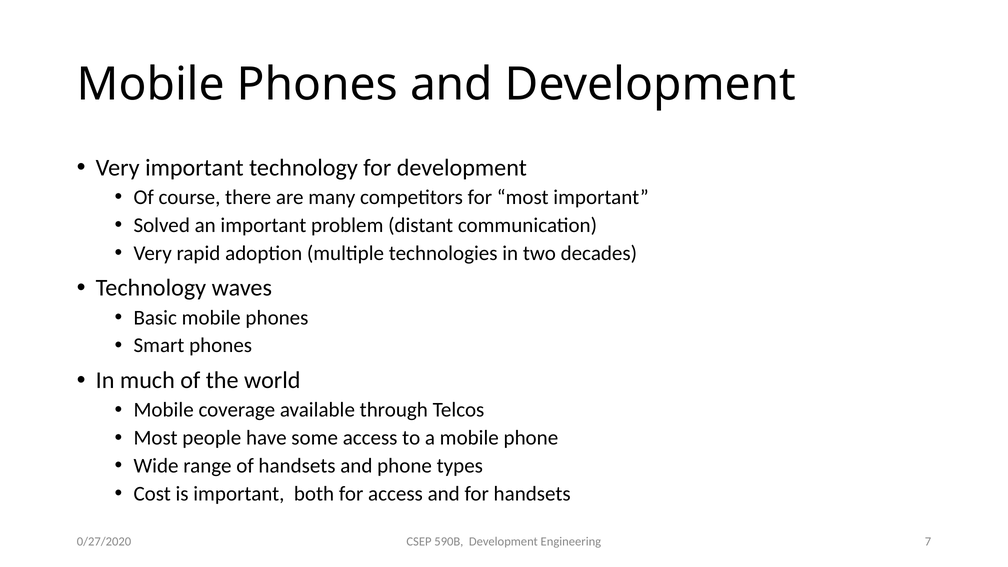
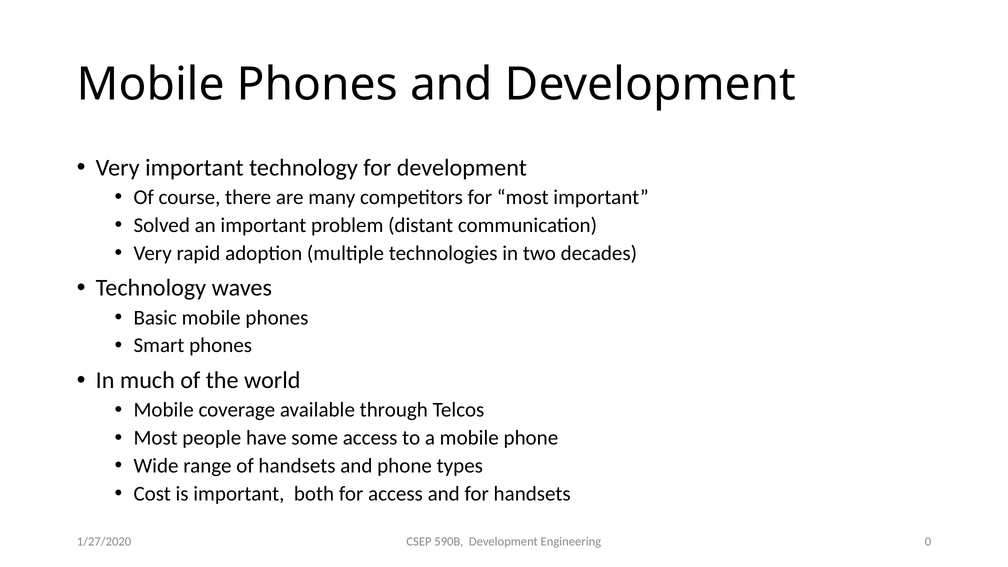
7: 7 -> 0
0/27/2020: 0/27/2020 -> 1/27/2020
